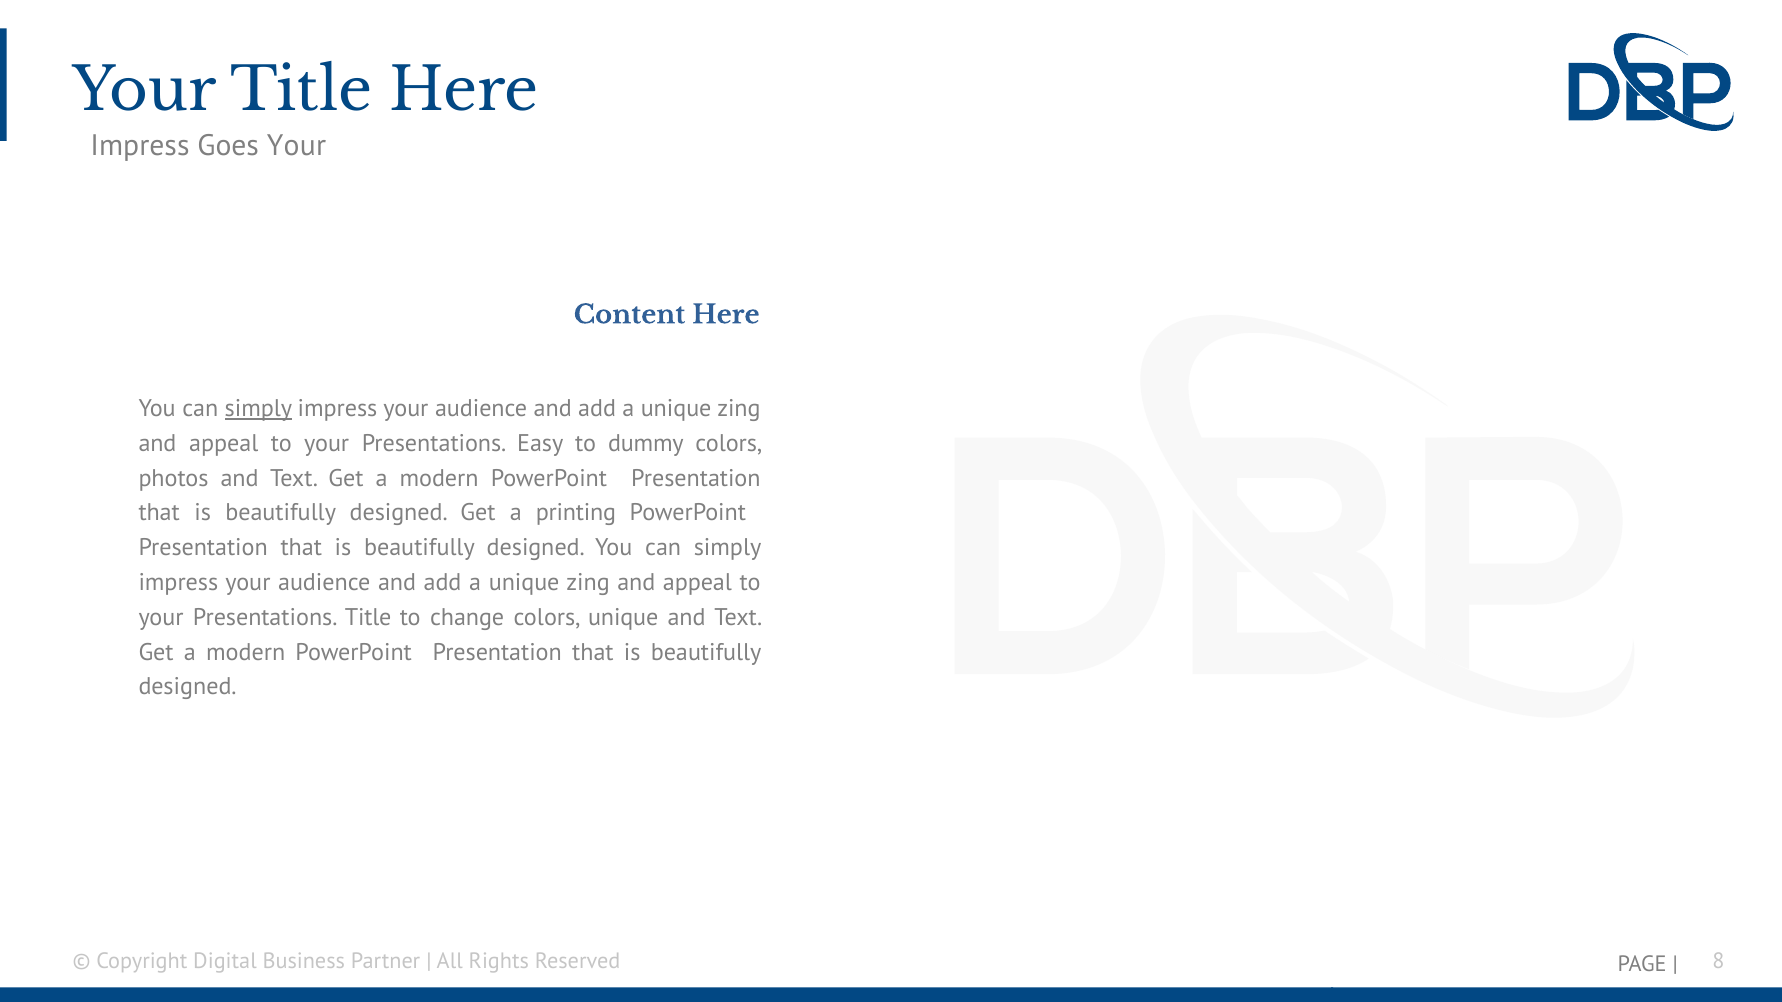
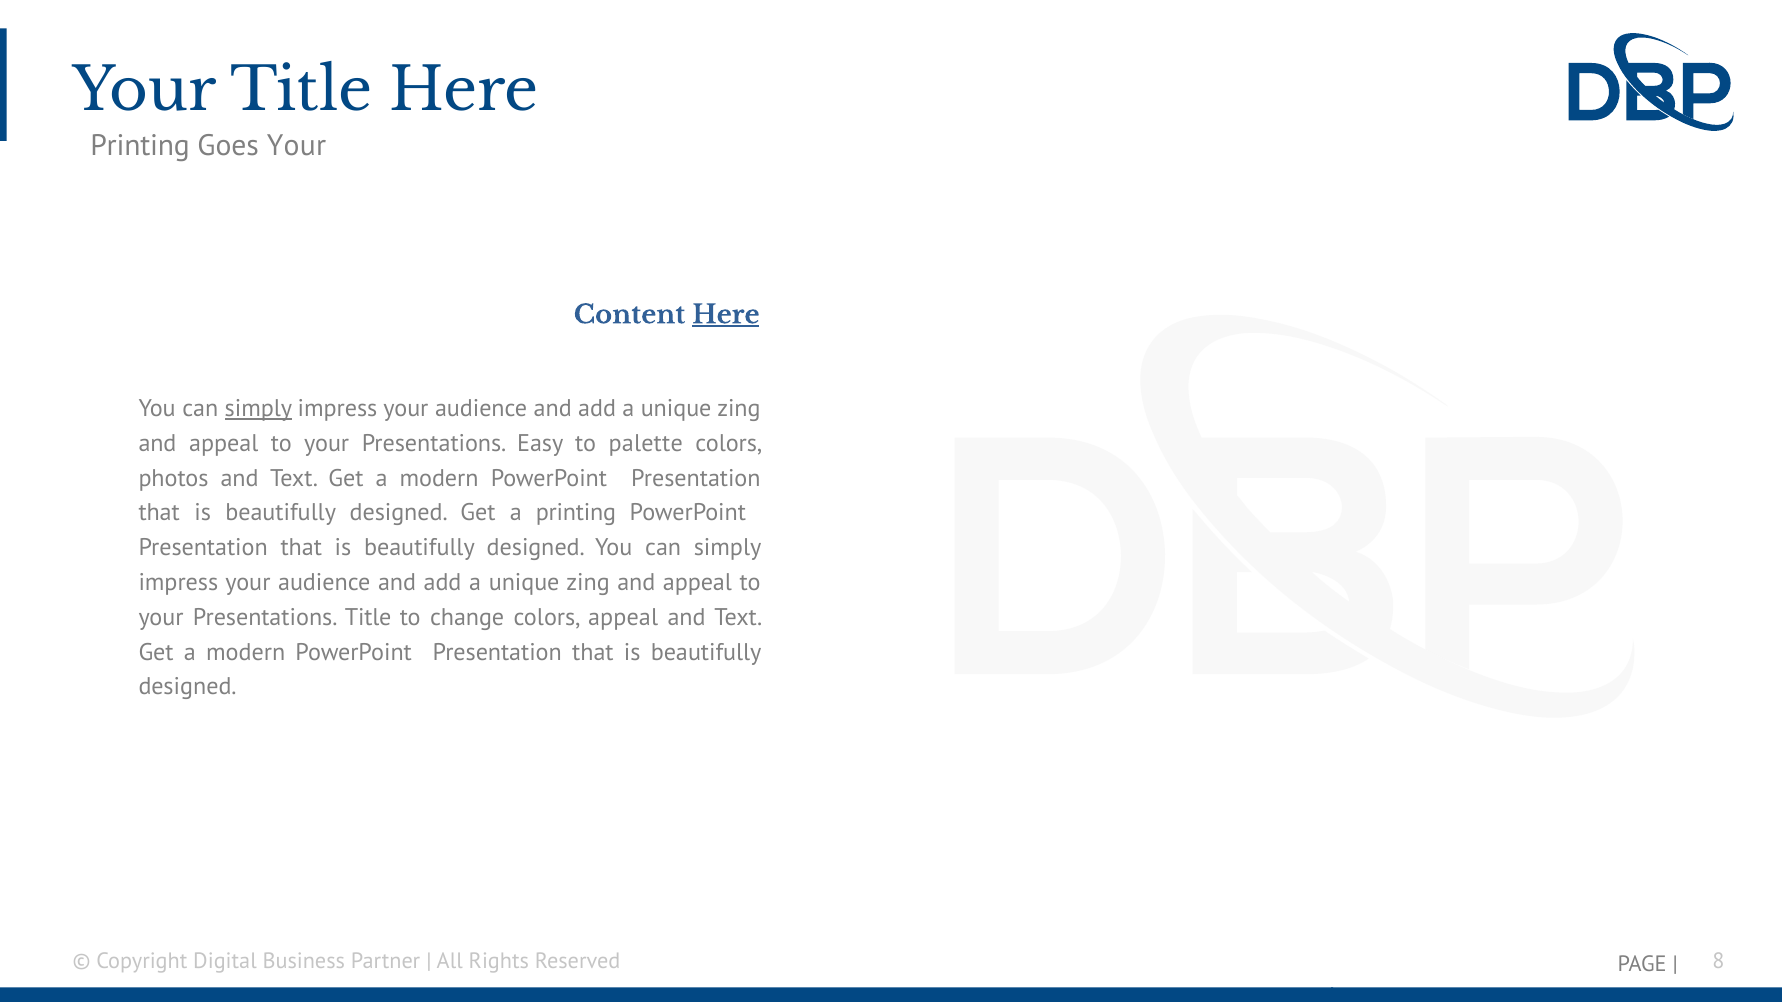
Impress at (140, 146): Impress -> Printing
Here at (726, 315) underline: none -> present
dummy: dummy -> palette
colors unique: unique -> appeal
